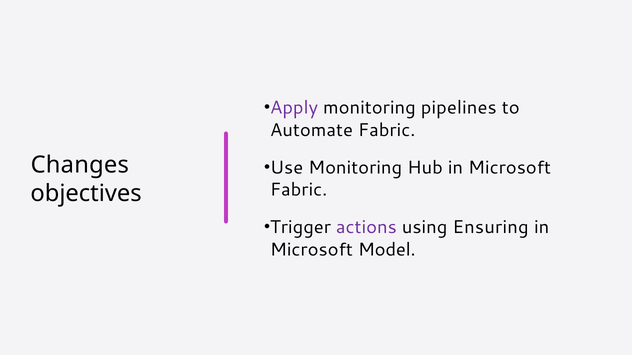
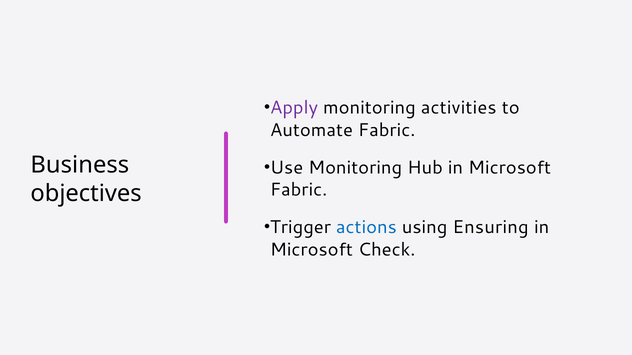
pipelines: pipelines -> activities
Changes: Changes -> Business
actions colour: purple -> blue
Model: Model -> Check
